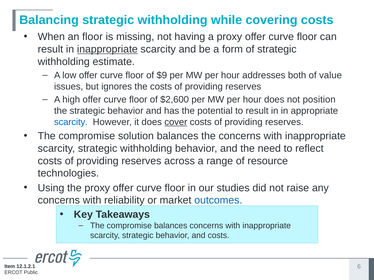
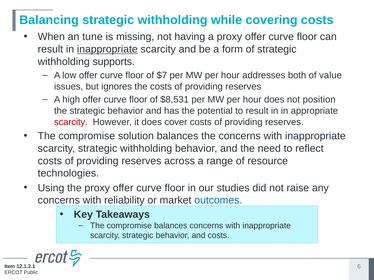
an floor: floor -> tune
estimate: estimate -> supports
$9: $9 -> $7
$2,600: $2,600 -> $8,531
scarcity at (71, 122) colour: blue -> red
cover underline: present -> none
